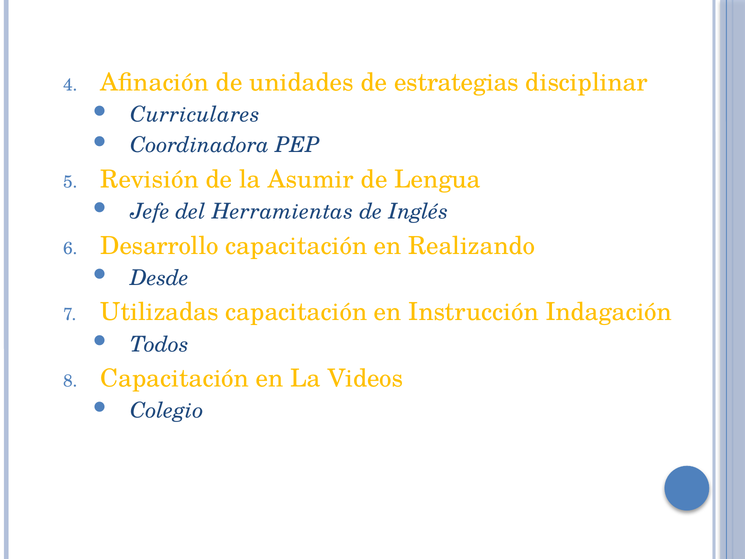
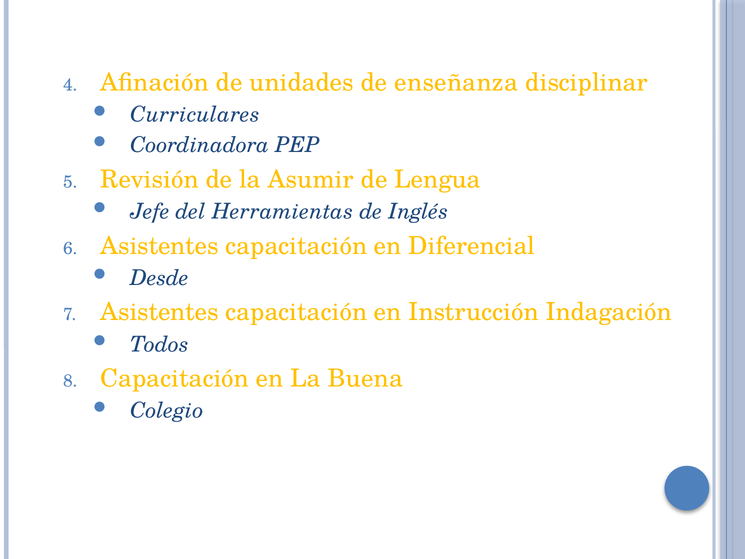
estrategias: estrategias -> enseñanza
Desarrollo at (160, 246): Desarrollo -> Asistentes
Realizando: Realizando -> Diferencial
Utilizadas at (160, 312): Utilizadas -> Asistentes
Videos: Videos -> Buena
